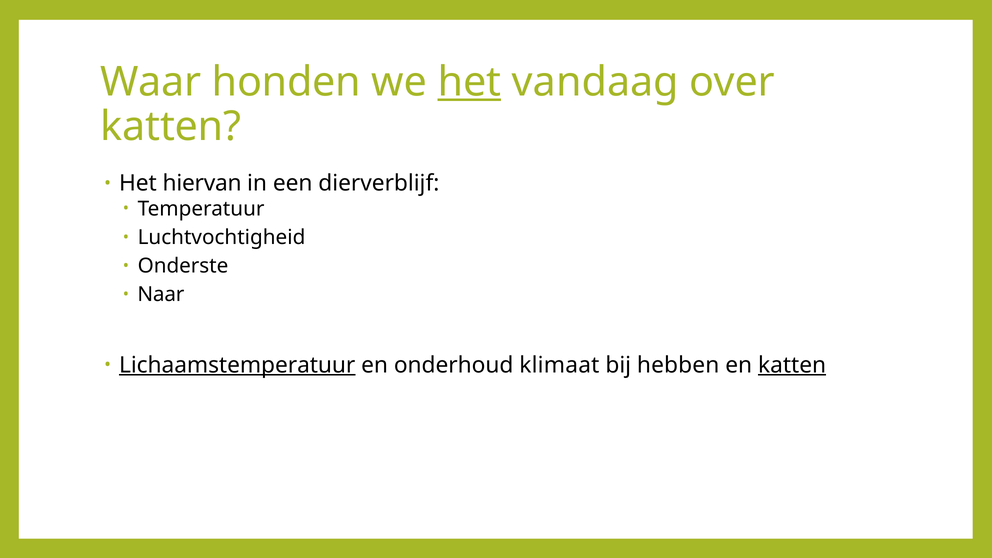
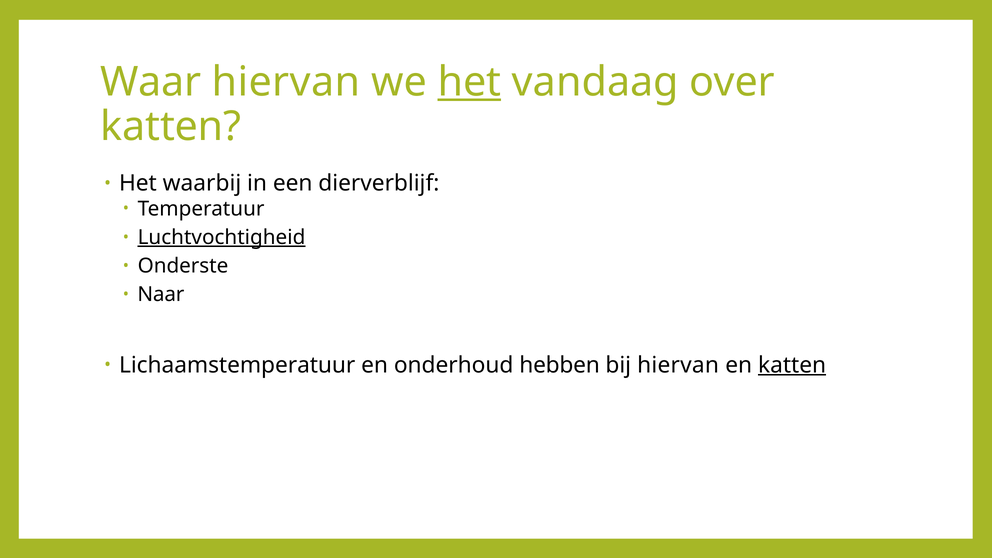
Waar honden: honden -> hiervan
hiervan: hiervan -> waarbij
Luchtvochtigheid underline: none -> present
Lichaamstemperatuur underline: present -> none
klimaat: klimaat -> hebben
bij hebben: hebben -> hiervan
